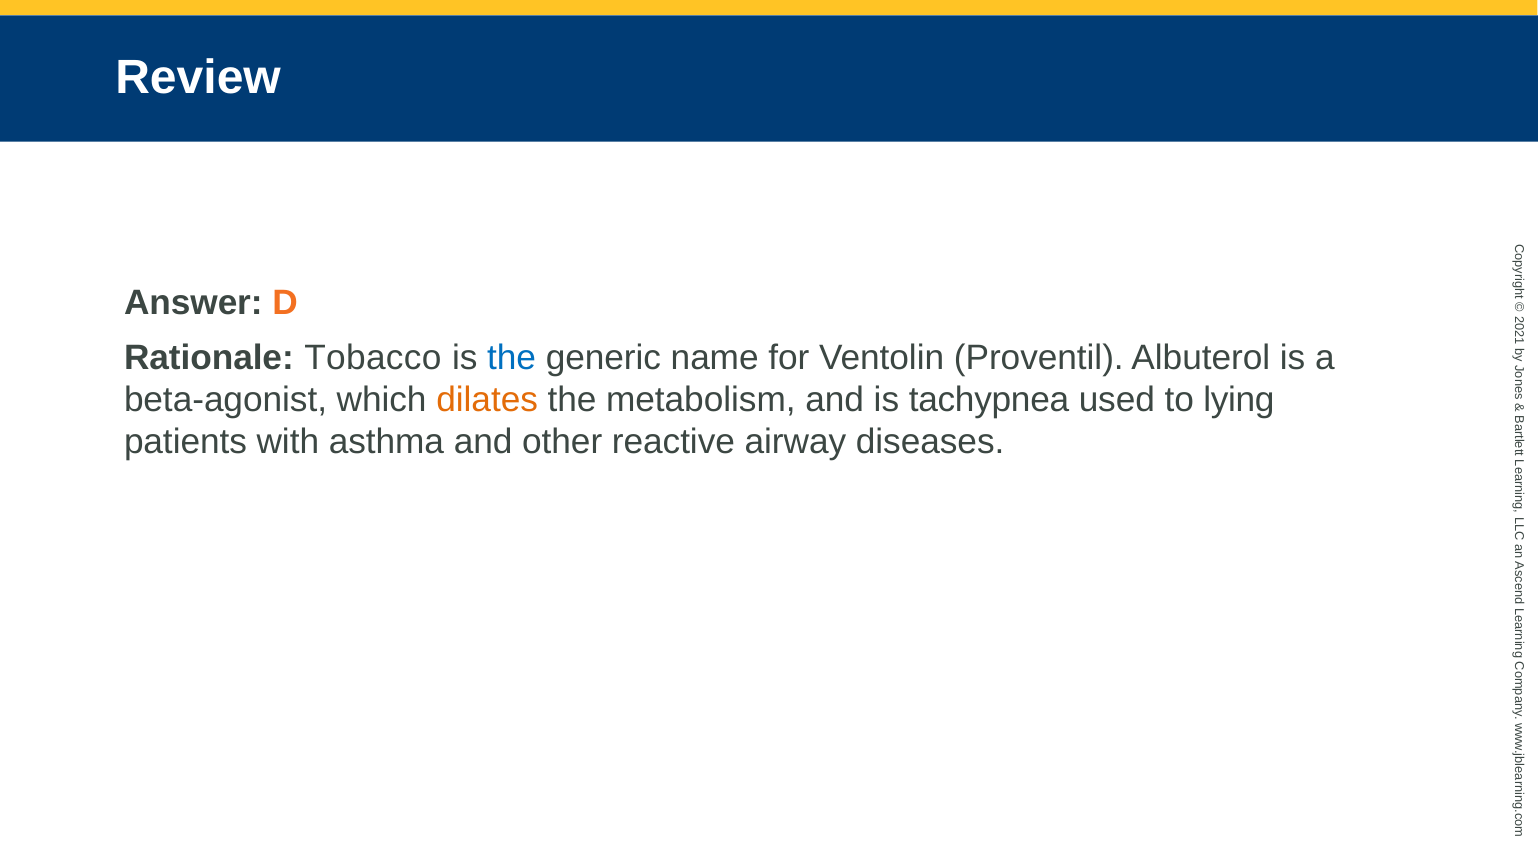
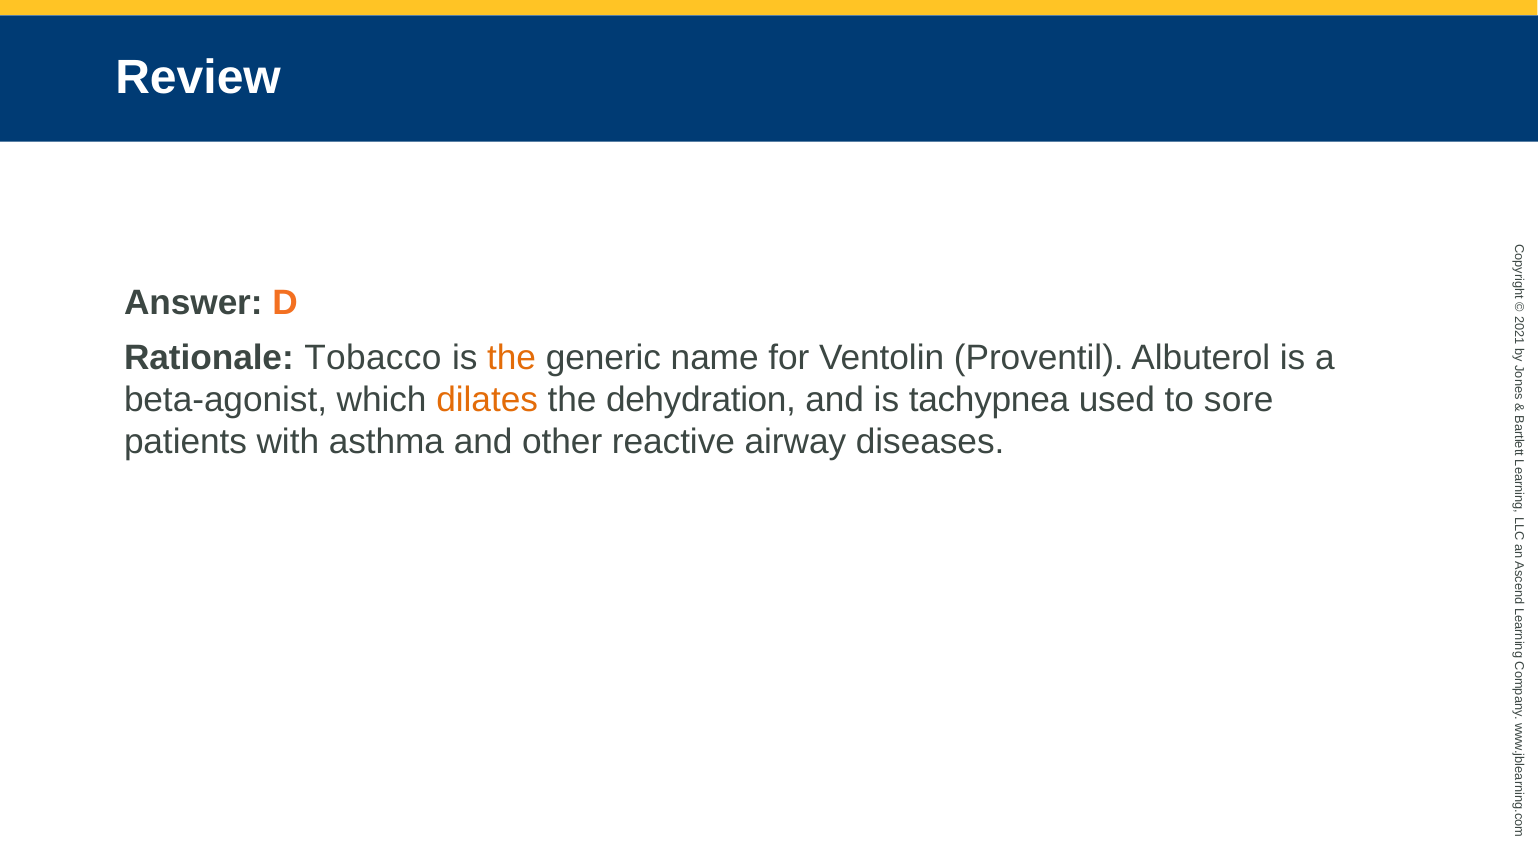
the at (512, 358) colour: blue -> orange
metabolism: metabolism -> dehydration
lying: lying -> sore
